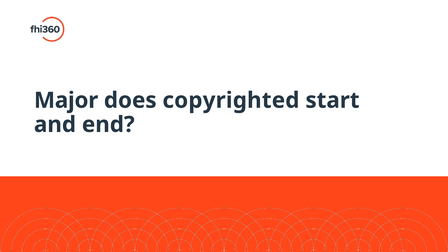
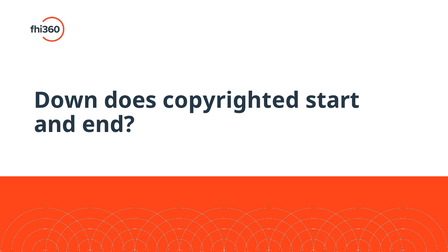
Major: Major -> Down
